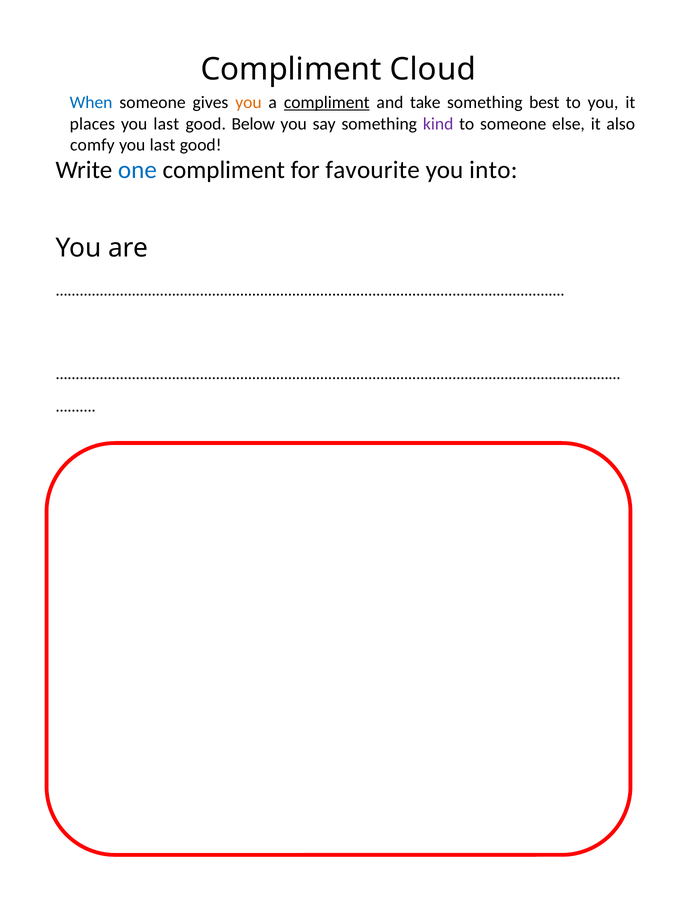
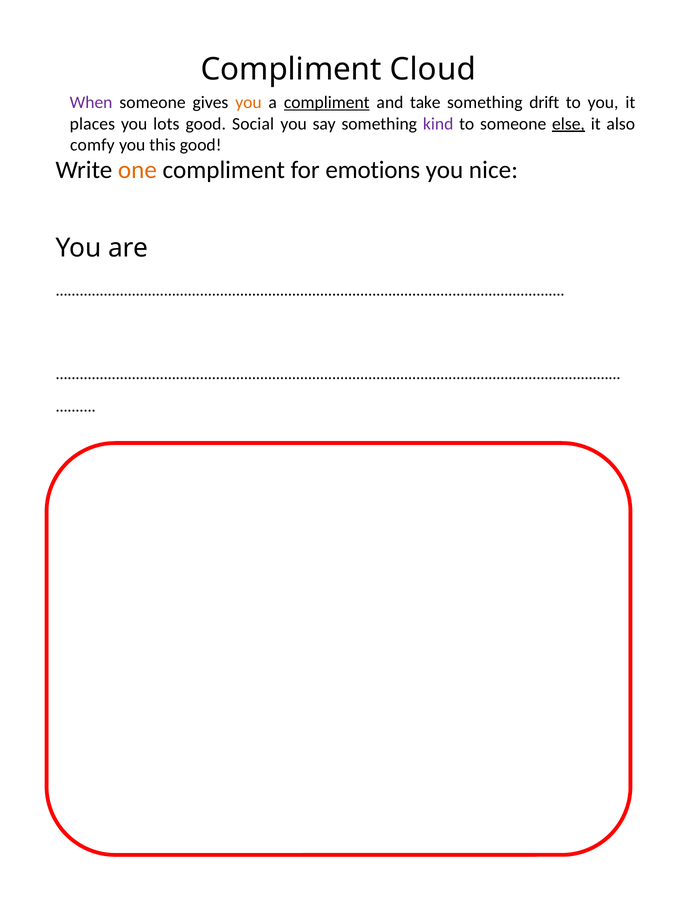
When colour: blue -> purple
best: best -> drift
last at (166, 124): last -> lots
Below: Below -> Social
else underline: none -> present
last at (162, 145): last -> this
one colour: blue -> orange
favourite: favourite -> emotions
into: into -> nice
